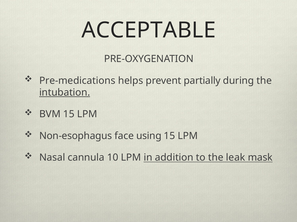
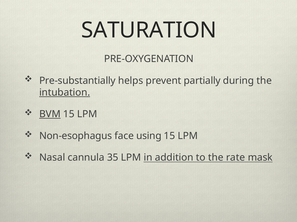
ACCEPTABLE: ACCEPTABLE -> SATURATION
Pre-medications: Pre-medications -> Pre-substantially
BVM underline: none -> present
10: 10 -> 35
leak: leak -> rate
